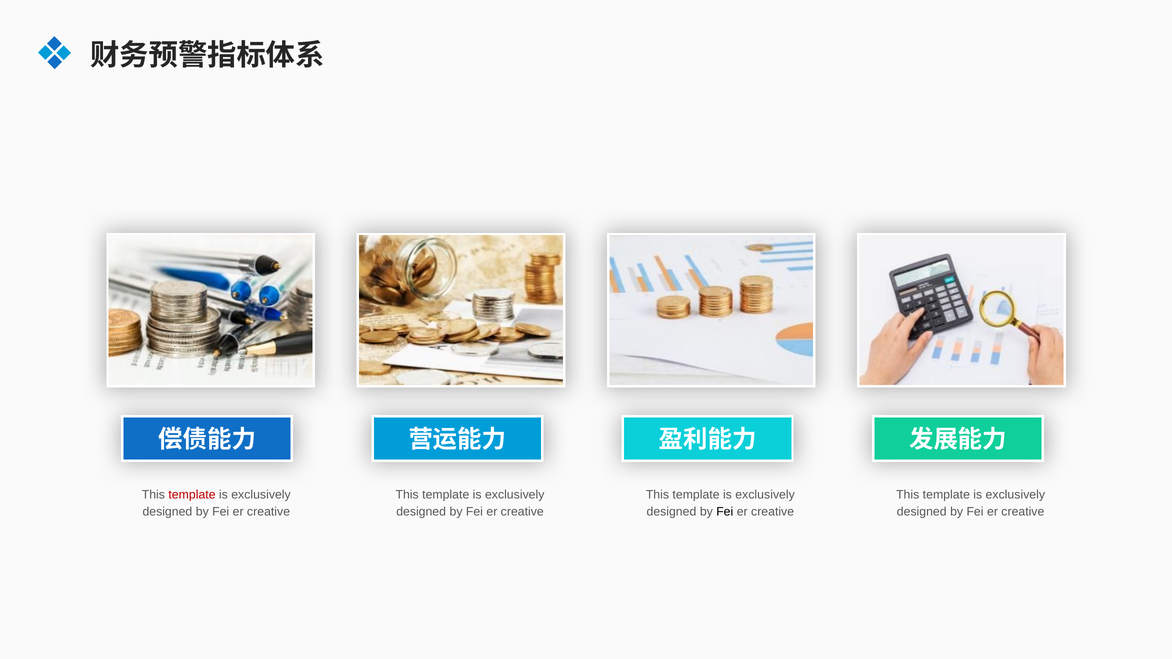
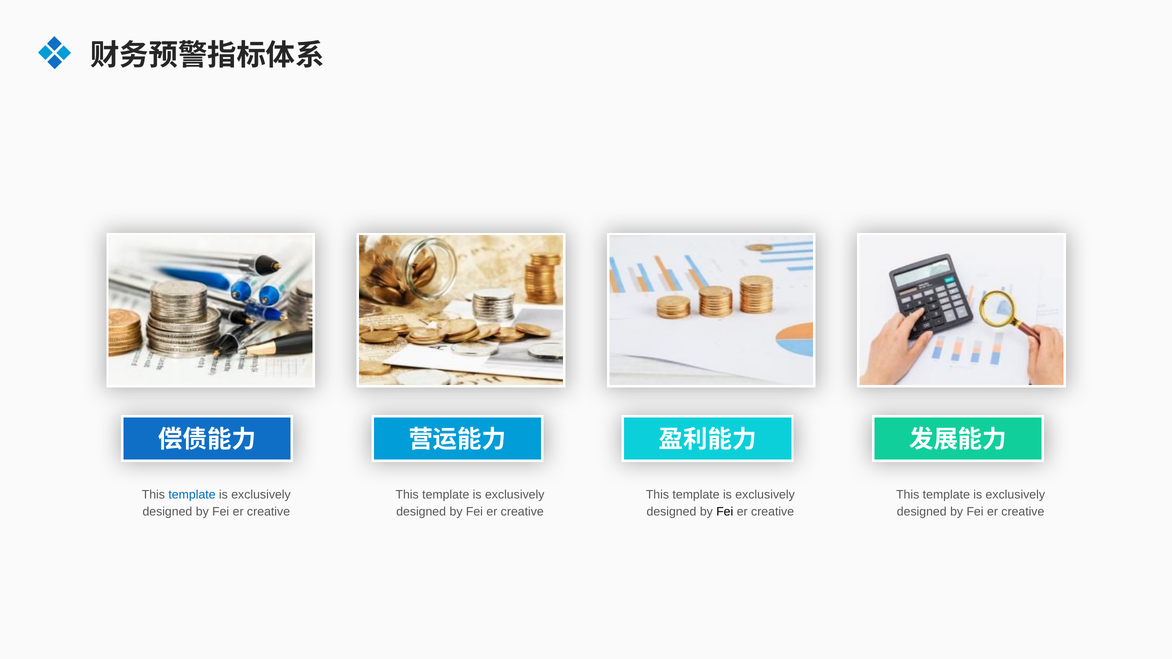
template at (192, 495) colour: red -> blue
